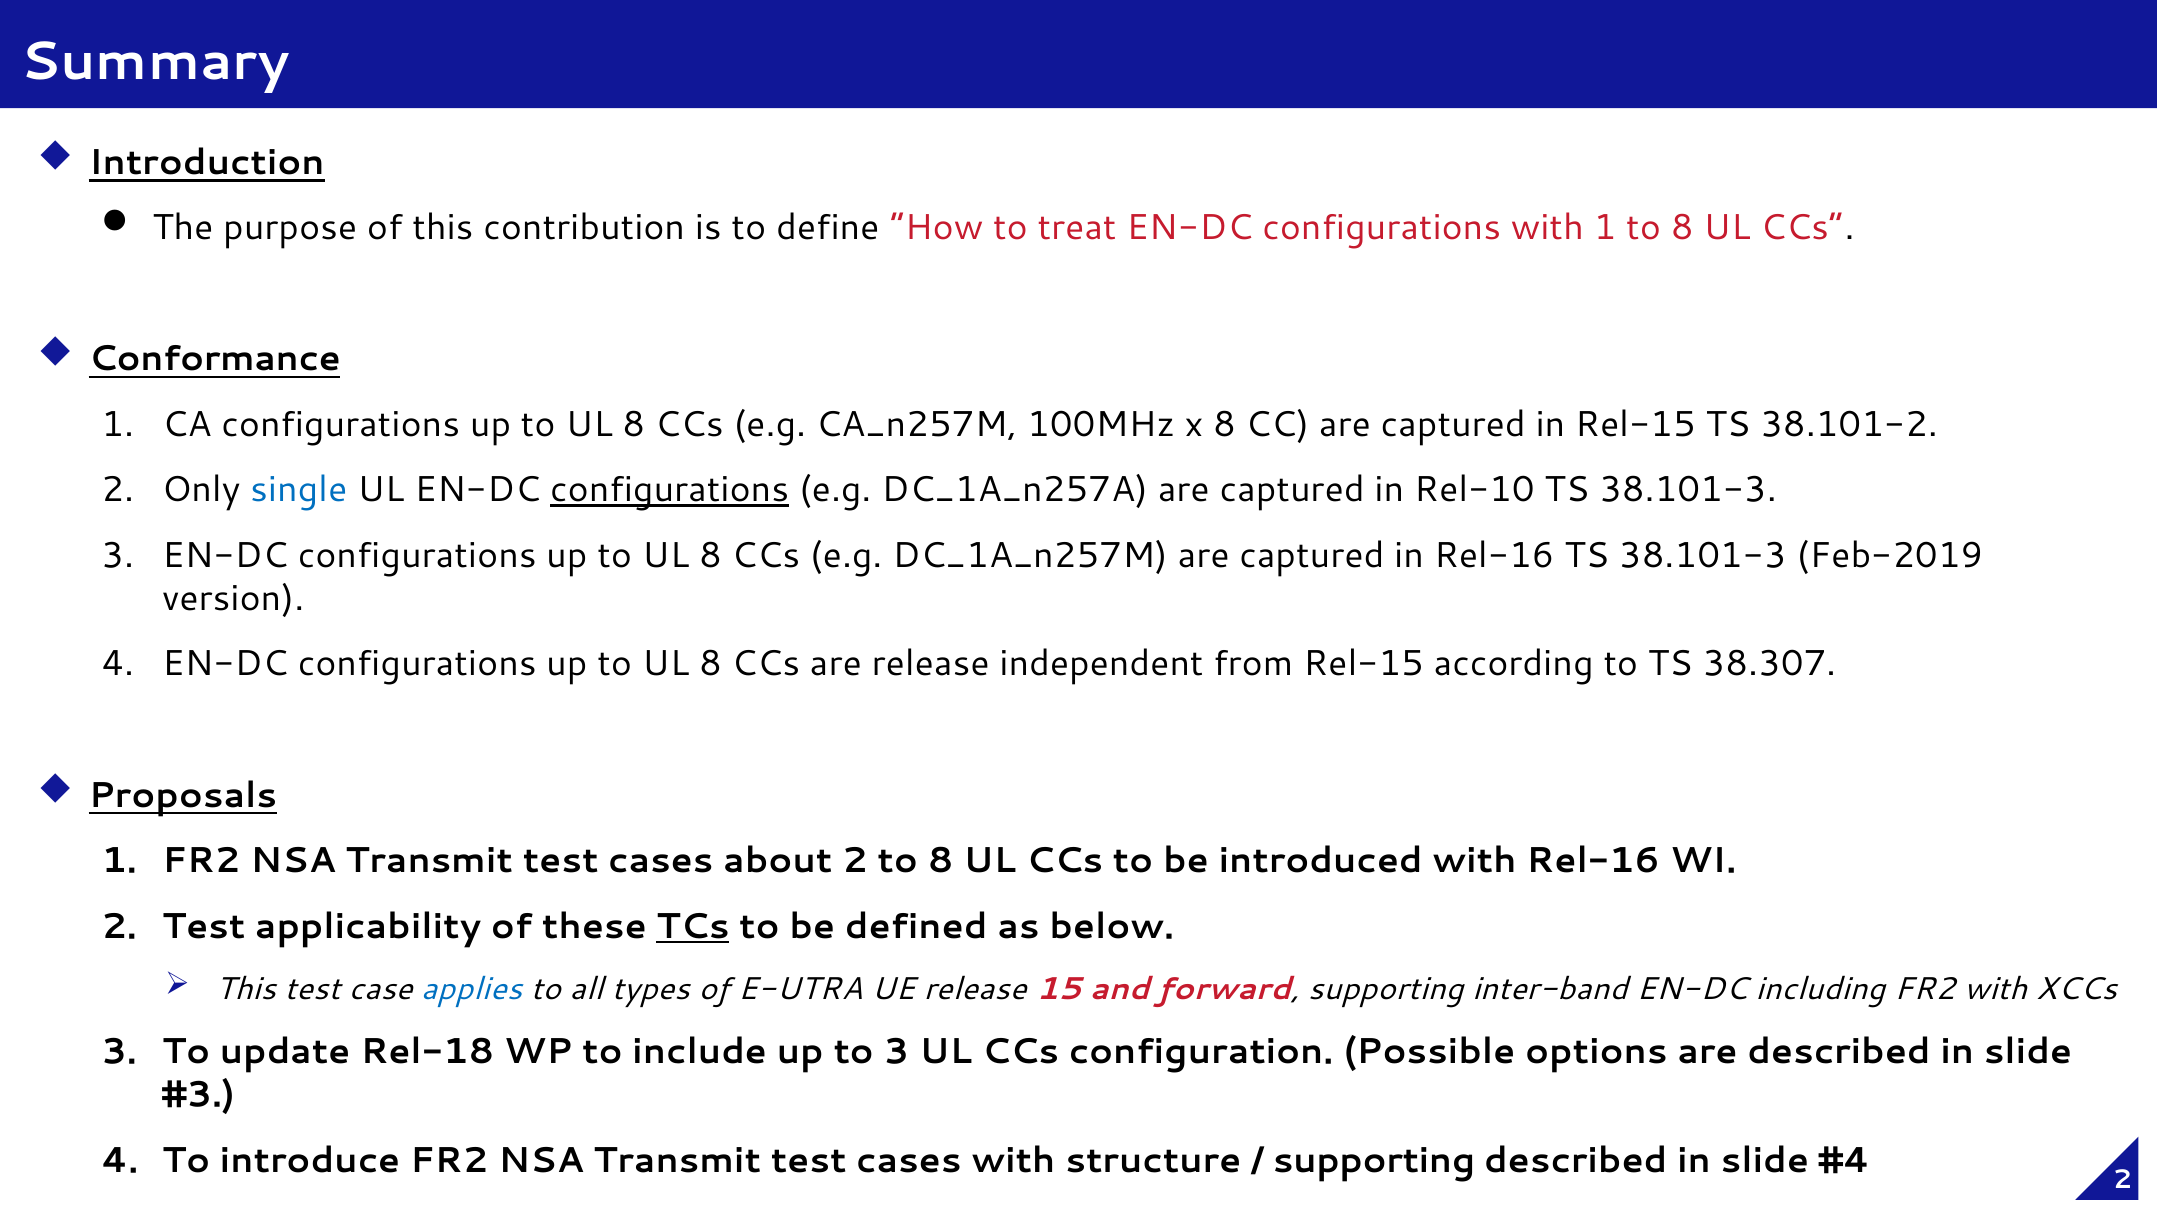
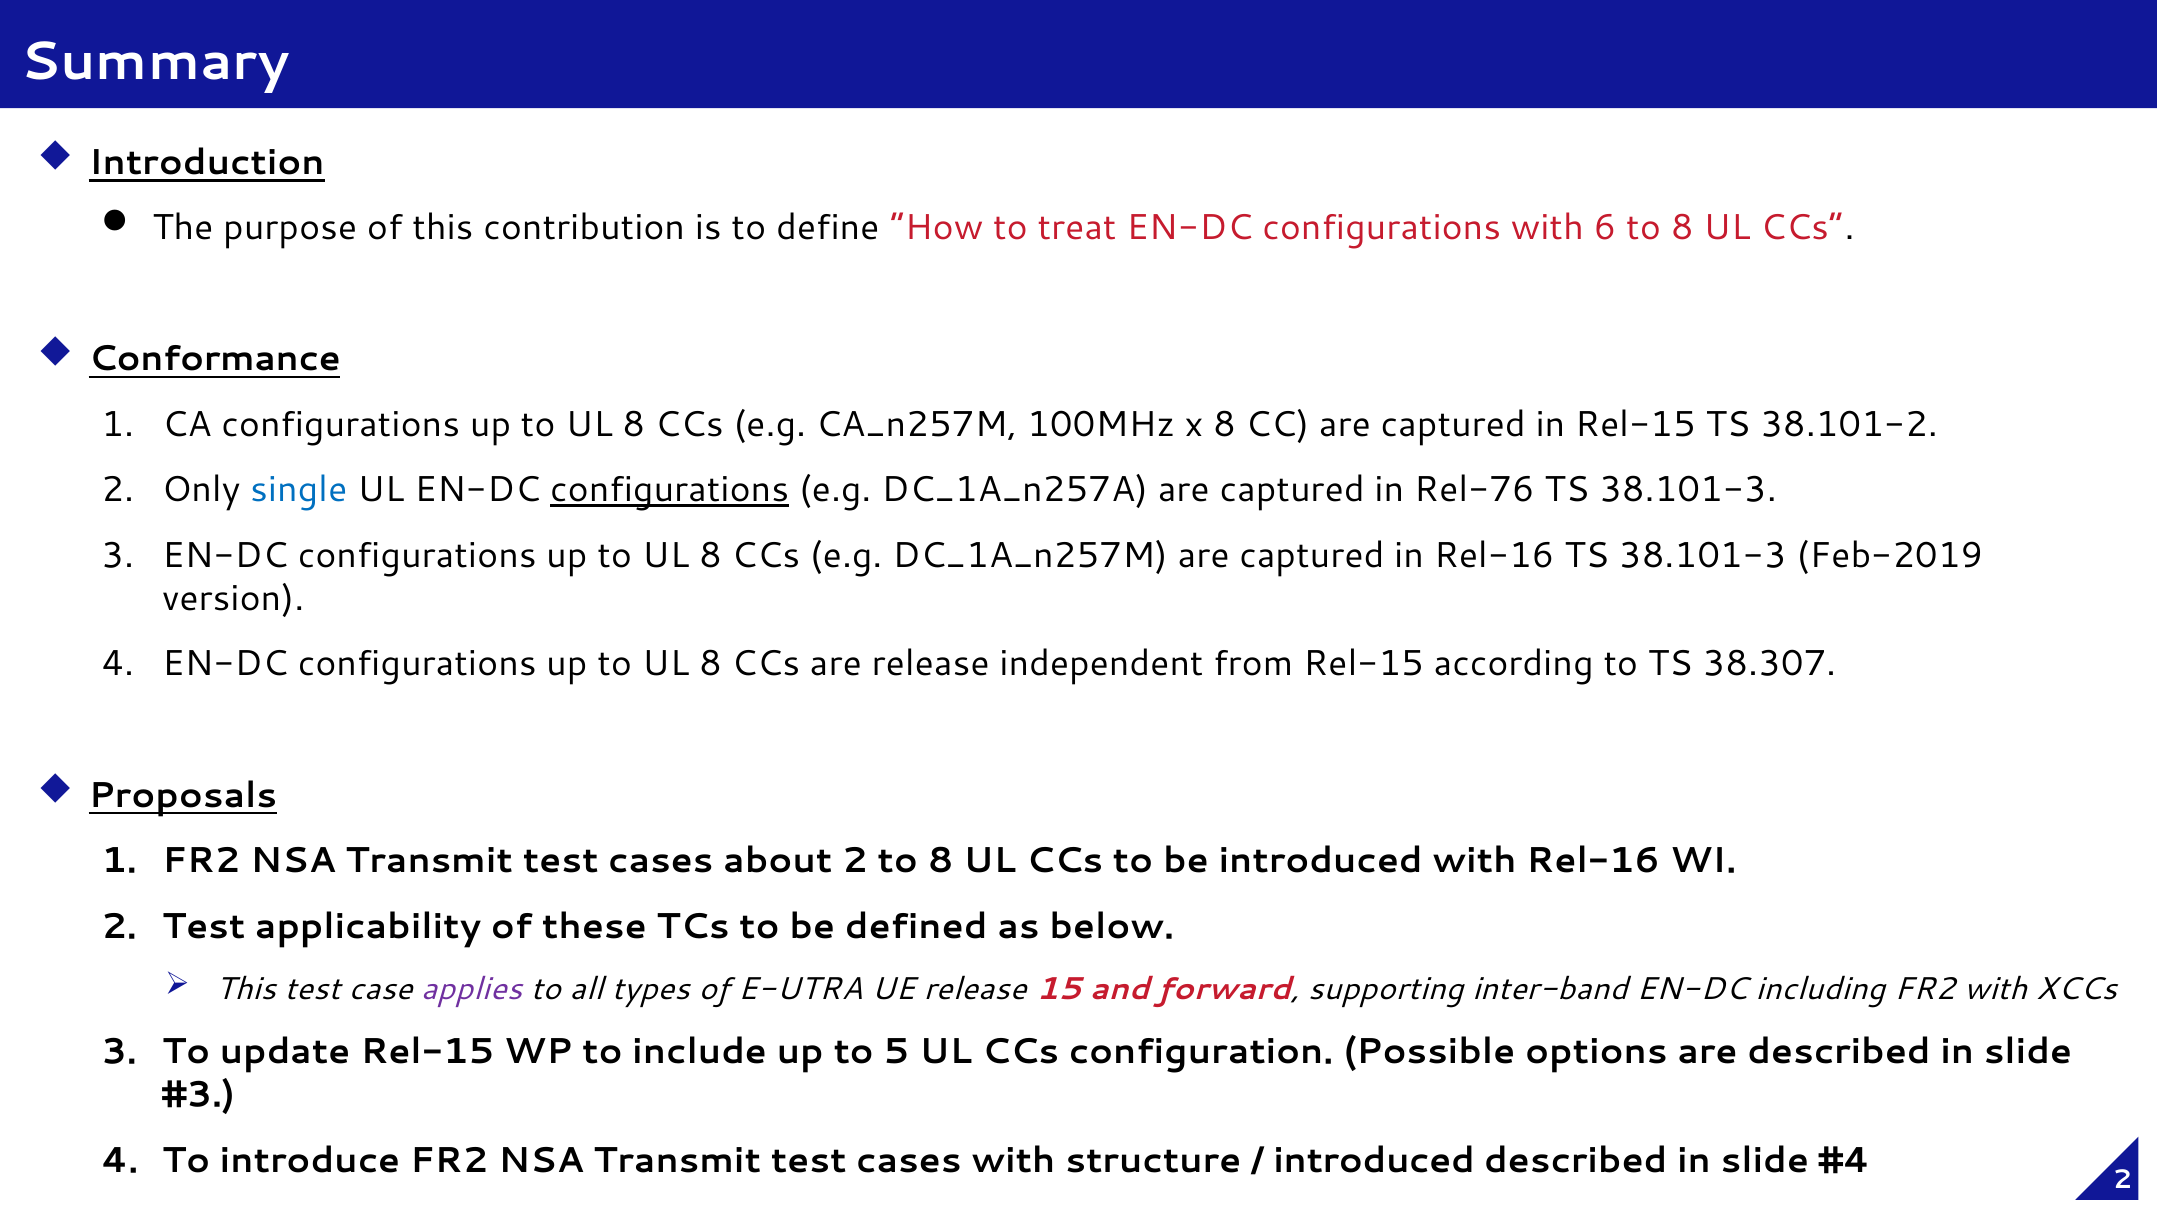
with 1: 1 -> 6
Rel-10: Rel-10 -> Rel-76
TCs underline: present -> none
applies colour: blue -> purple
update Rel-18: Rel-18 -> Rel-15
to 3: 3 -> 5
supporting at (1374, 1161): supporting -> introduced
